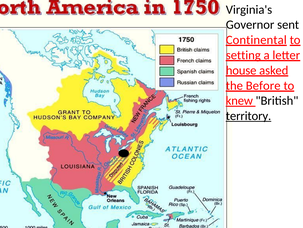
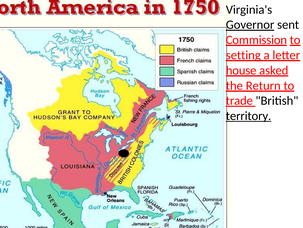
Governor underline: none -> present
Continental: Continental -> Commission
Before: Before -> Return
knew: knew -> trade
